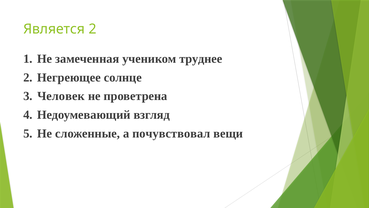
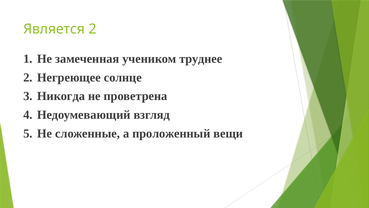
Человек: Человек -> Никогда
почувствовал: почувствовал -> проложенный
